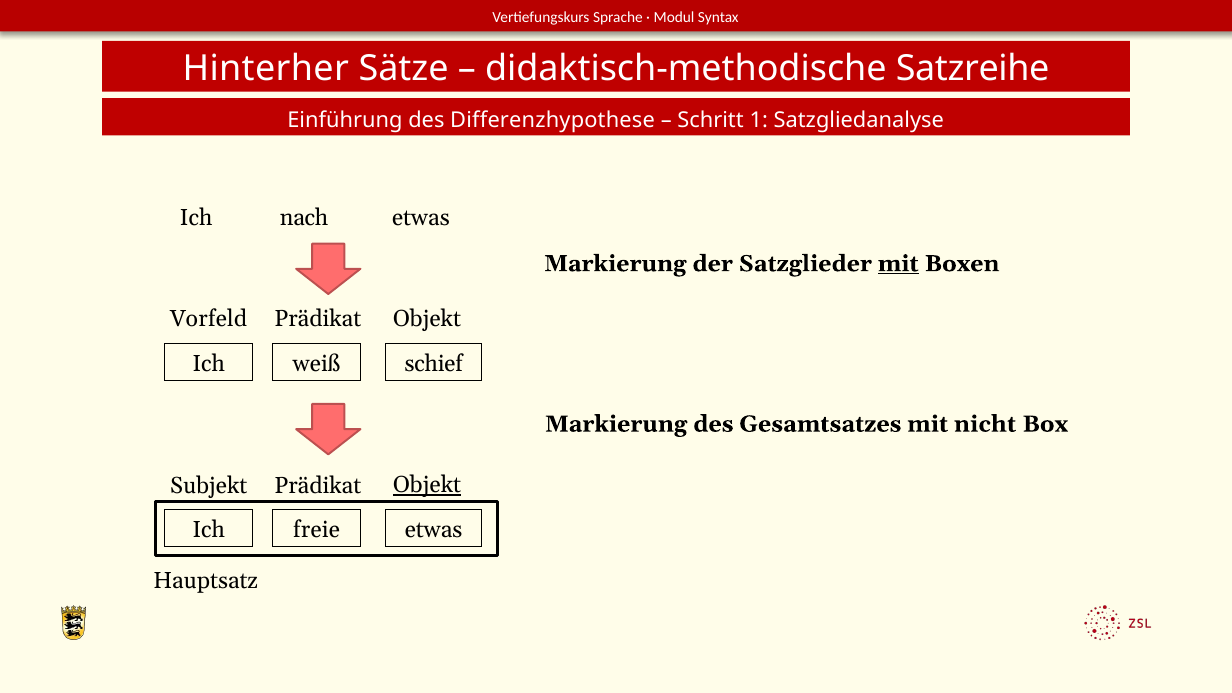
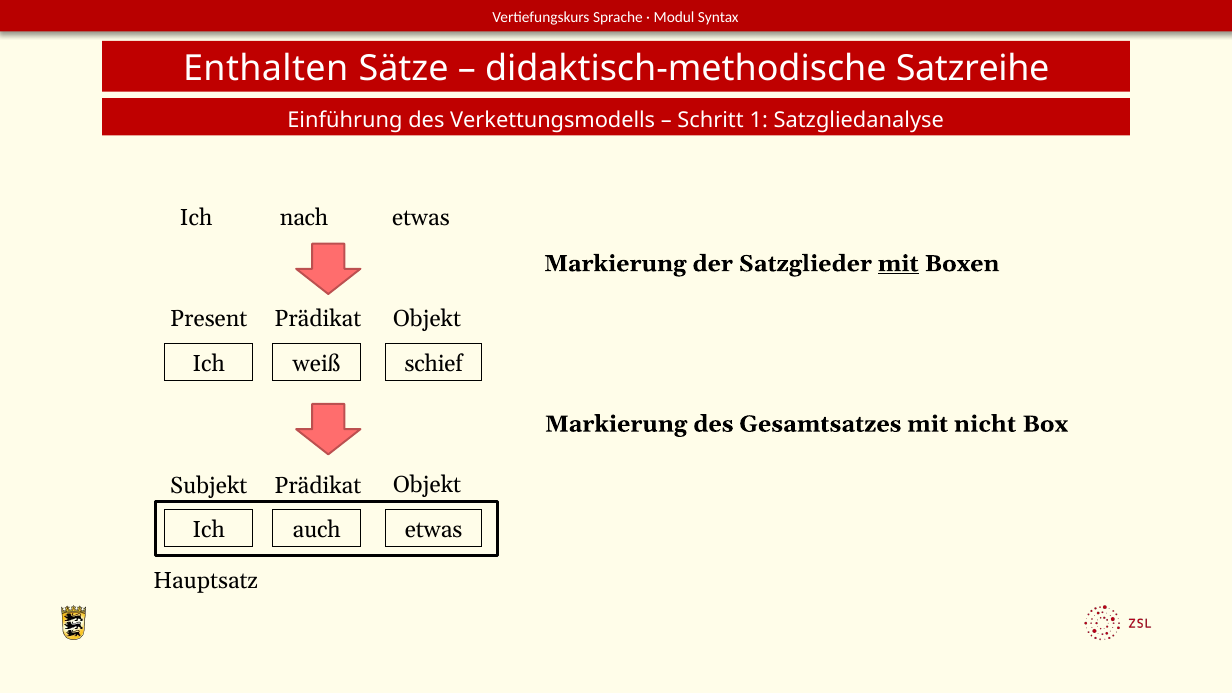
Hinterher: Hinterher -> Enthalten
Differenzhypothese: Differenzhypothese -> Verkettungsmodells
Vorfeld: Vorfeld -> Present
Objekt at (427, 485) underline: present -> none
freie: freie -> auch
